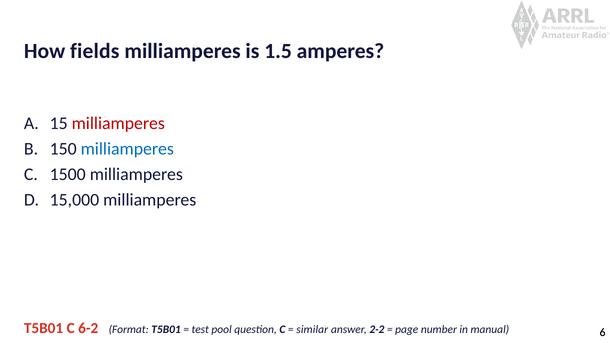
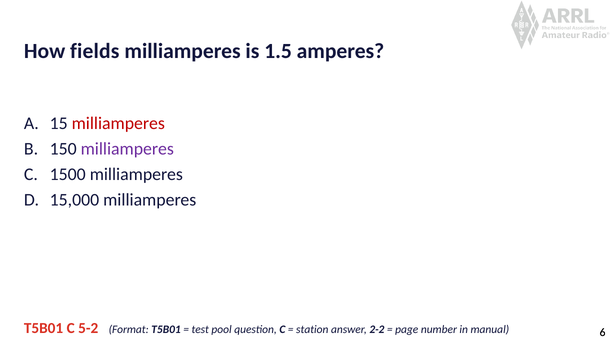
milliamperes at (127, 149) colour: blue -> purple
6-2: 6-2 -> 5-2
similar: similar -> station
